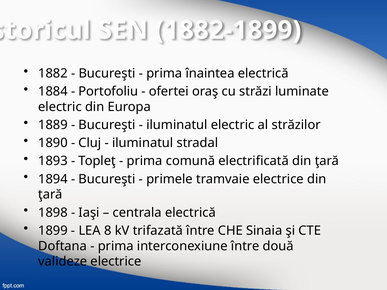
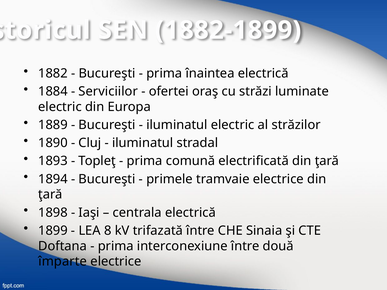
Portofoliu: Portofoliu -> Serviciilor
valideze: valideze -> împarte
